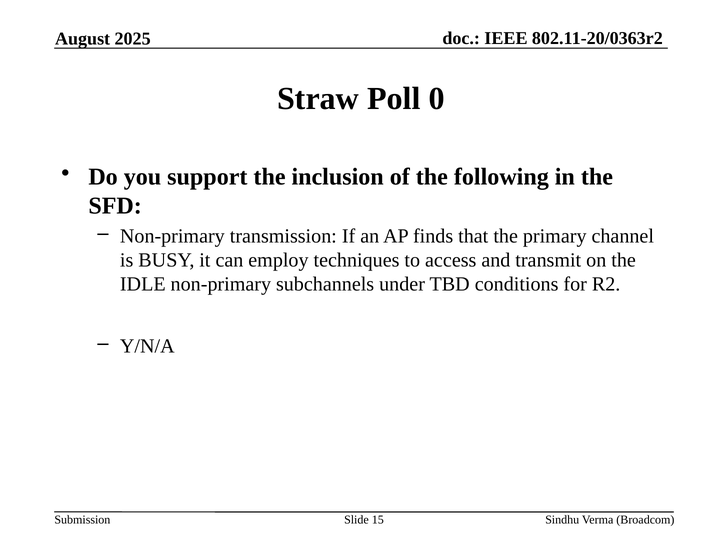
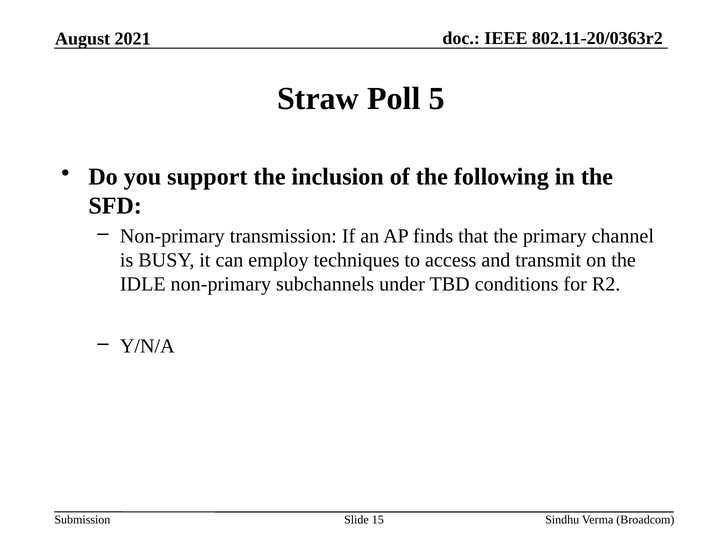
2025: 2025 -> 2021
0: 0 -> 5
